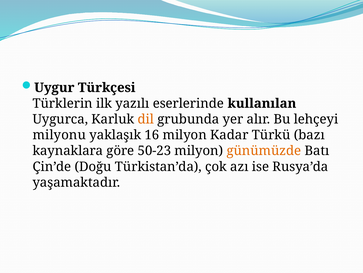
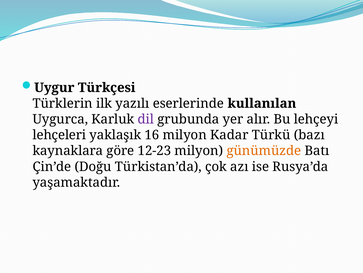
dil colour: orange -> purple
milyonu: milyonu -> lehçeleri
50-23: 50-23 -> 12-23
